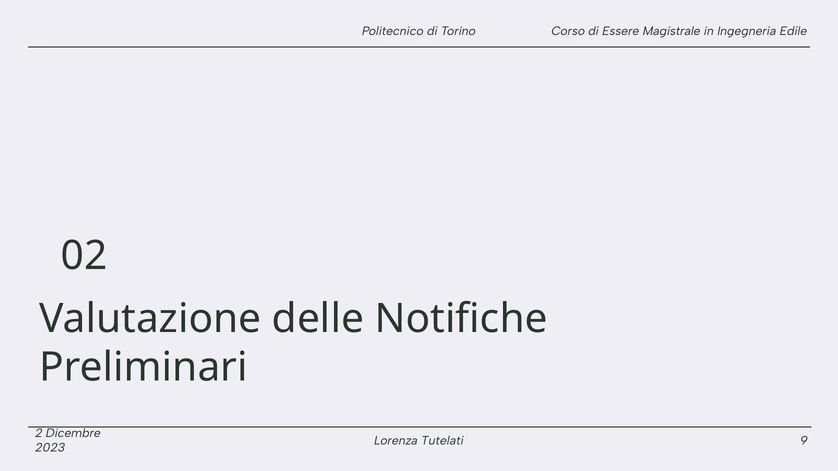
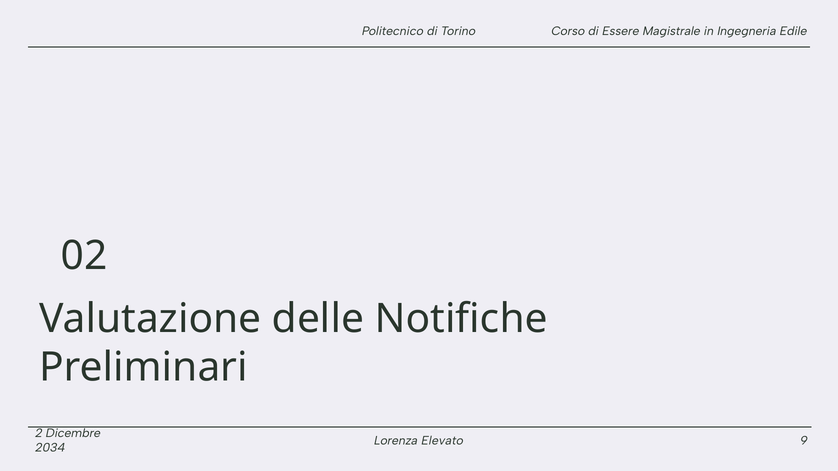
Tutelati: Tutelati -> Elevato
2023: 2023 -> 2034
